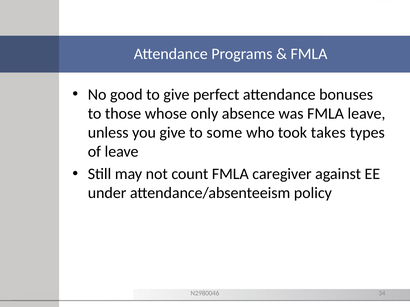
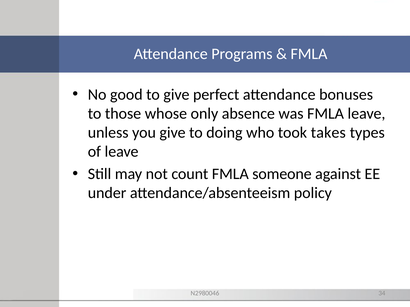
some: some -> doing
caregiver: caregiver -> someone
